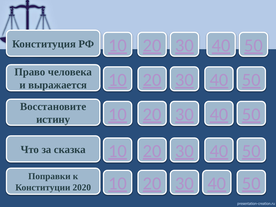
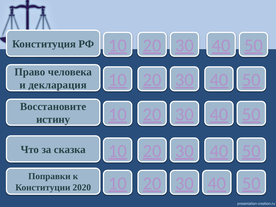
выражается: выражается -> декларация
